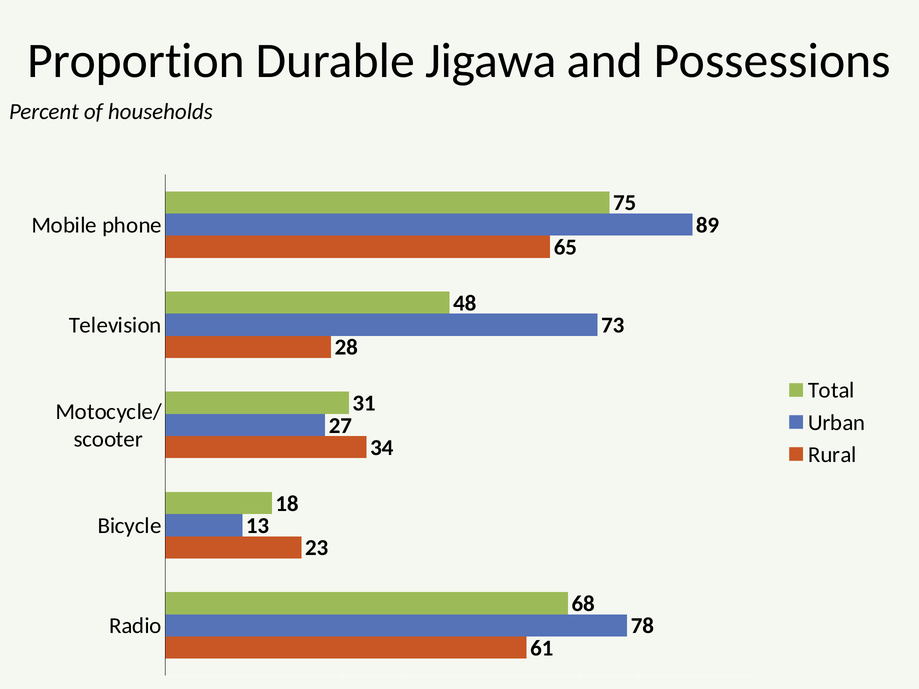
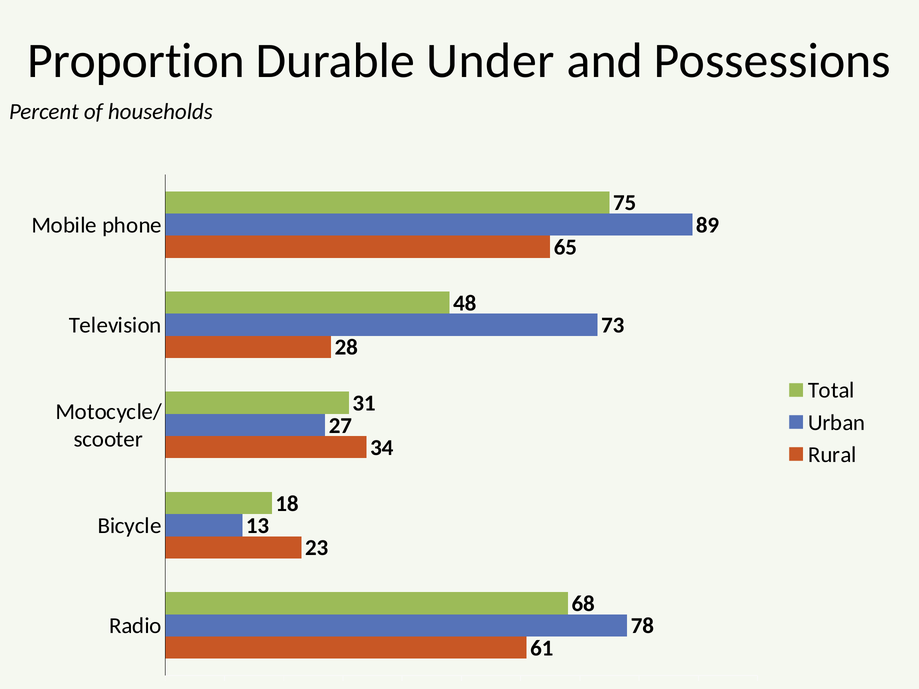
Jigawa: Jigawa -> Under
